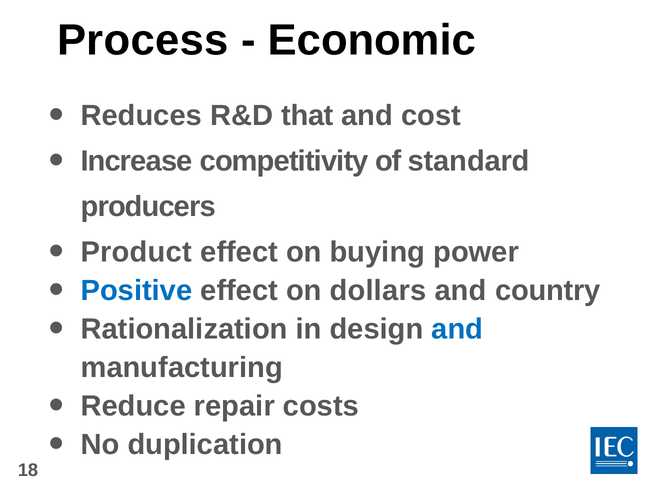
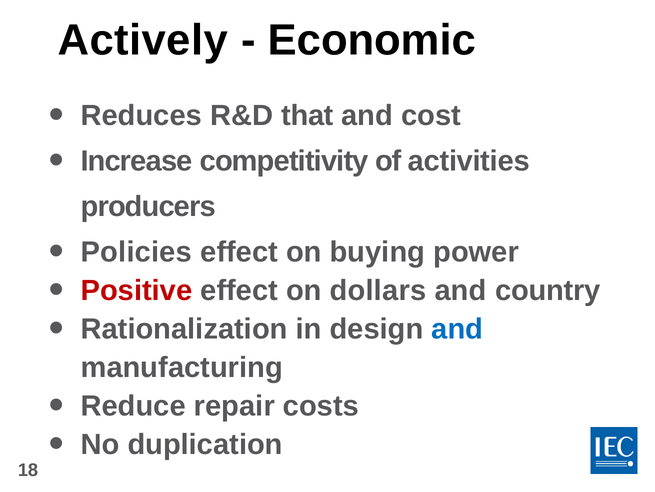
Process: Process -> Actively
standard: standard -> activities
Product: Product -> Policies
Positive colour: blue -> red
